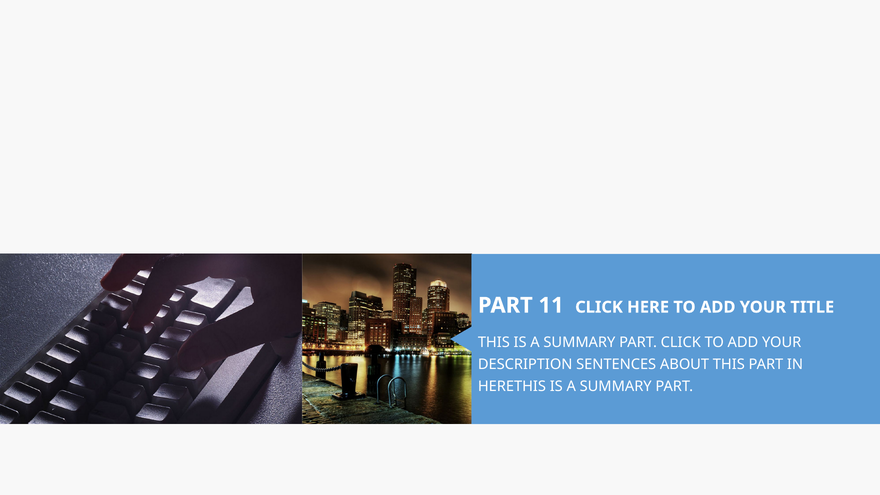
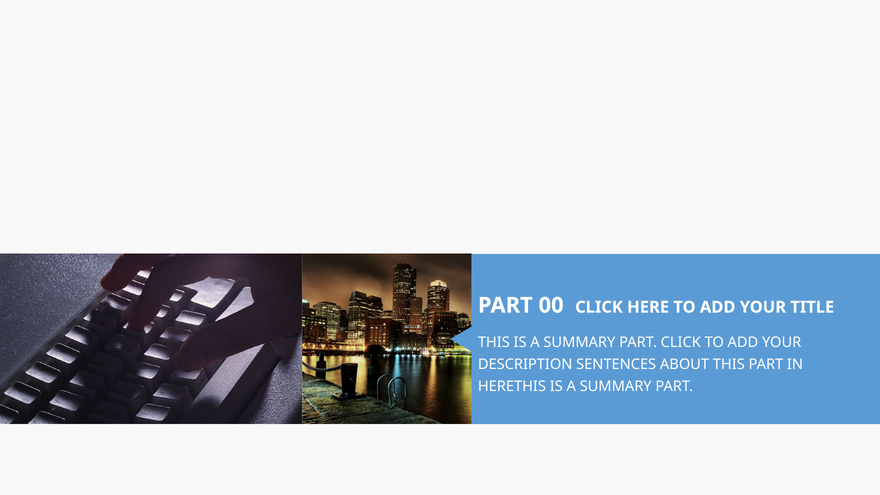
11: 11 -> 00
